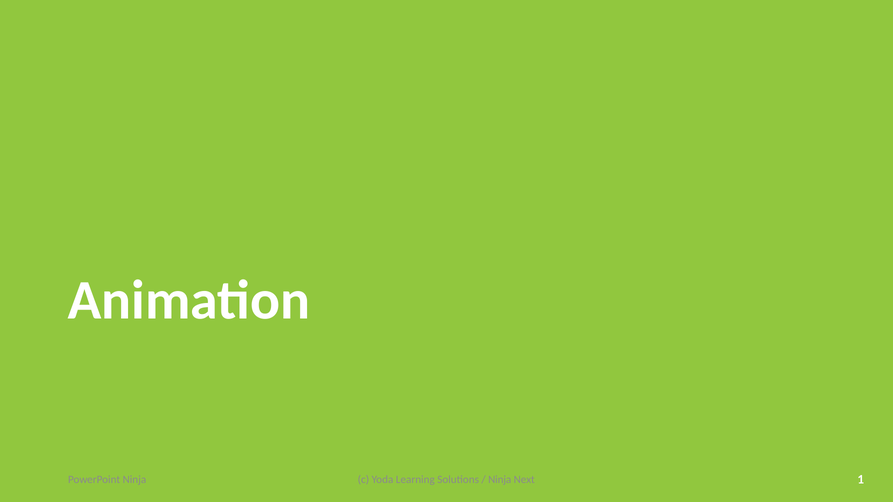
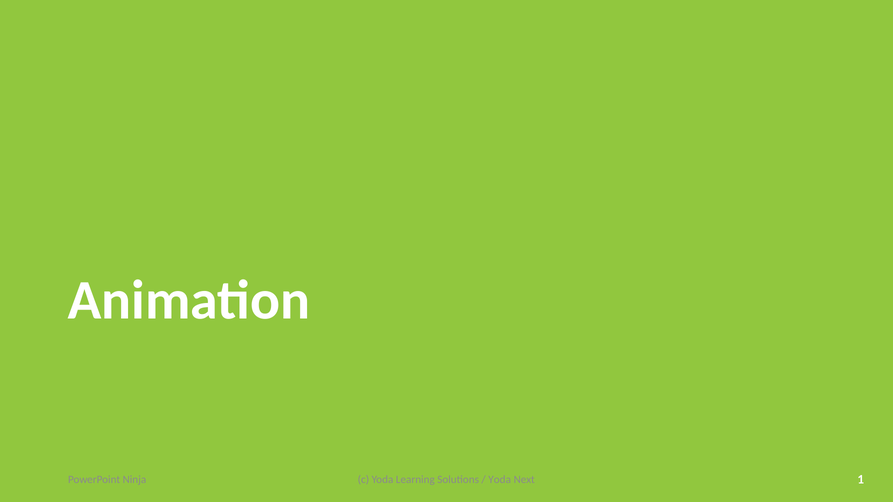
Ninja at (500, 480): Ninja -> Yoda
